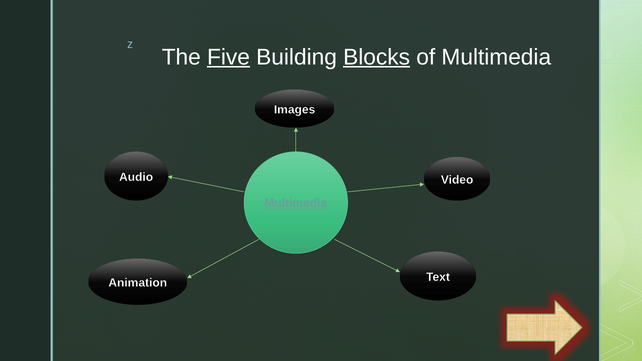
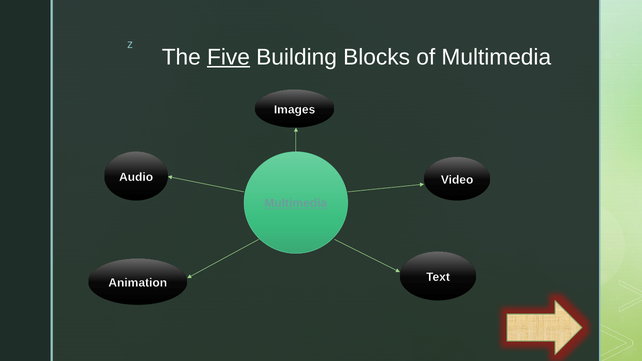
Blocks underline: present -> none
